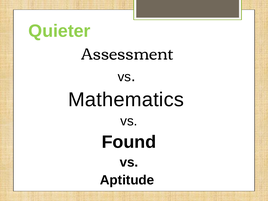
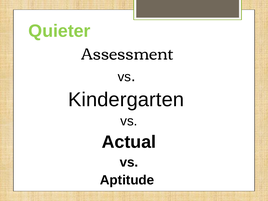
Mathematics: Mathematics -> Kindergarten
Found: Found -> Actual
